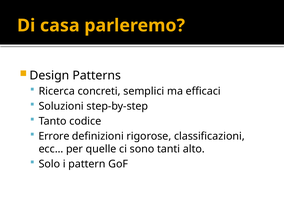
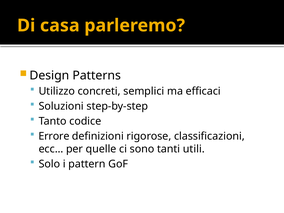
Ricerca: Ricerca -> Utilizzo
alto: alto -> utili
